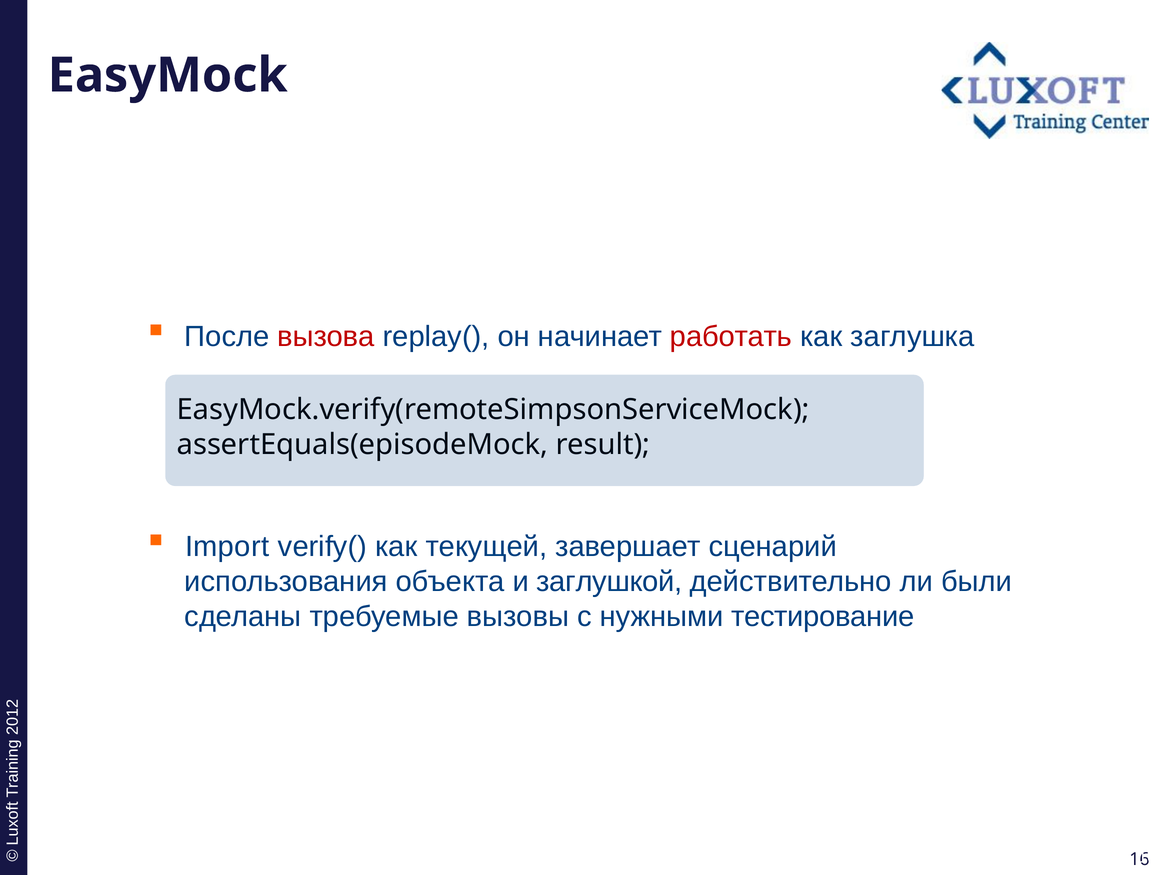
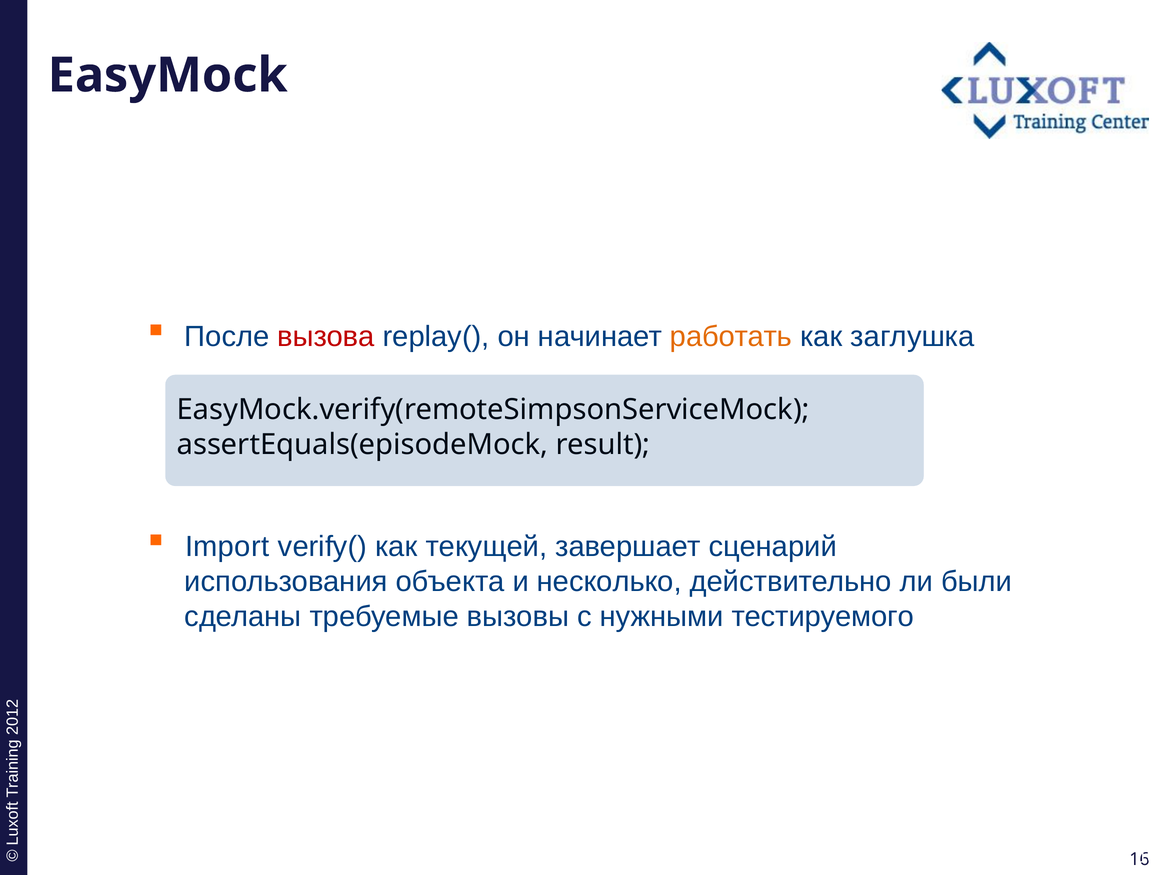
работать colour: red -> orange
заглушкой: заглушкой -> несколько
тестирование: тестирование -> тестируемого
